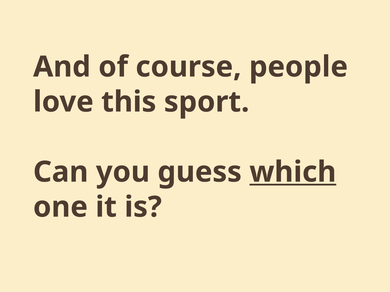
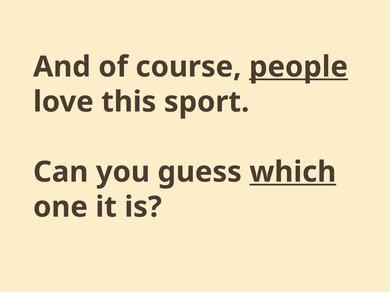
people underline: none -> present
